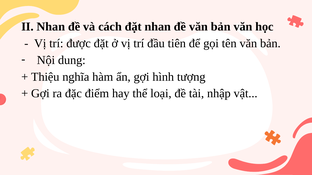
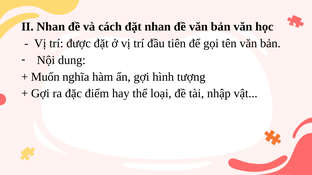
Thiệu: Thiệu -> Muốn
